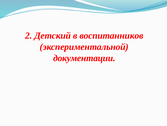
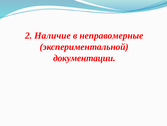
Детский: Детский -> Наличие
воспитанников: воспитанников -> неправомерные
